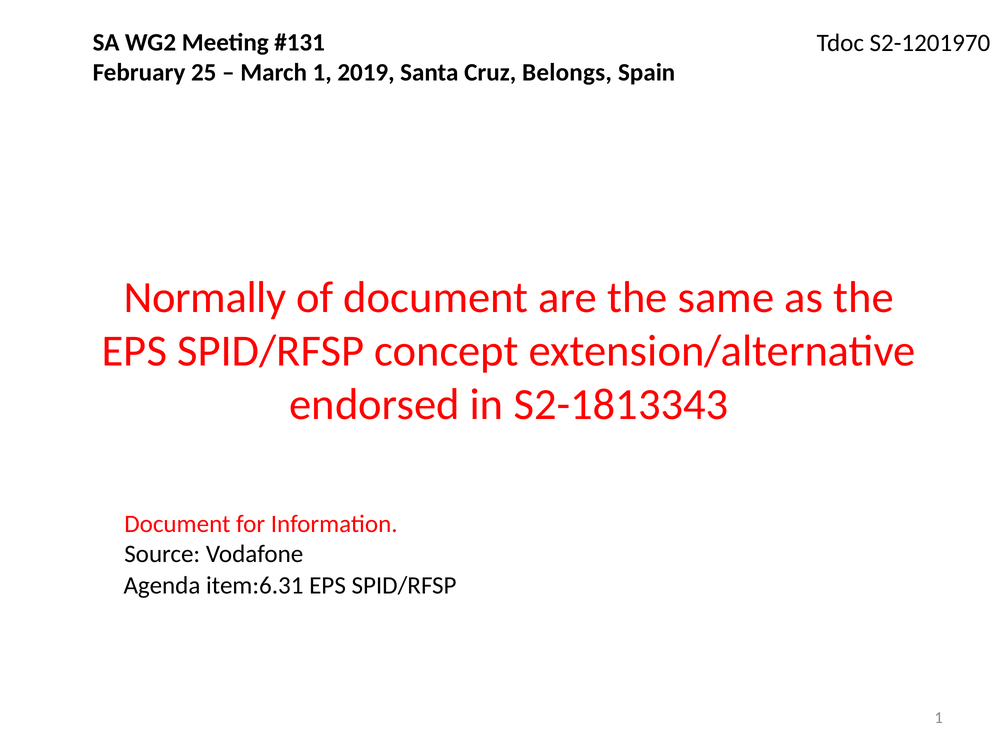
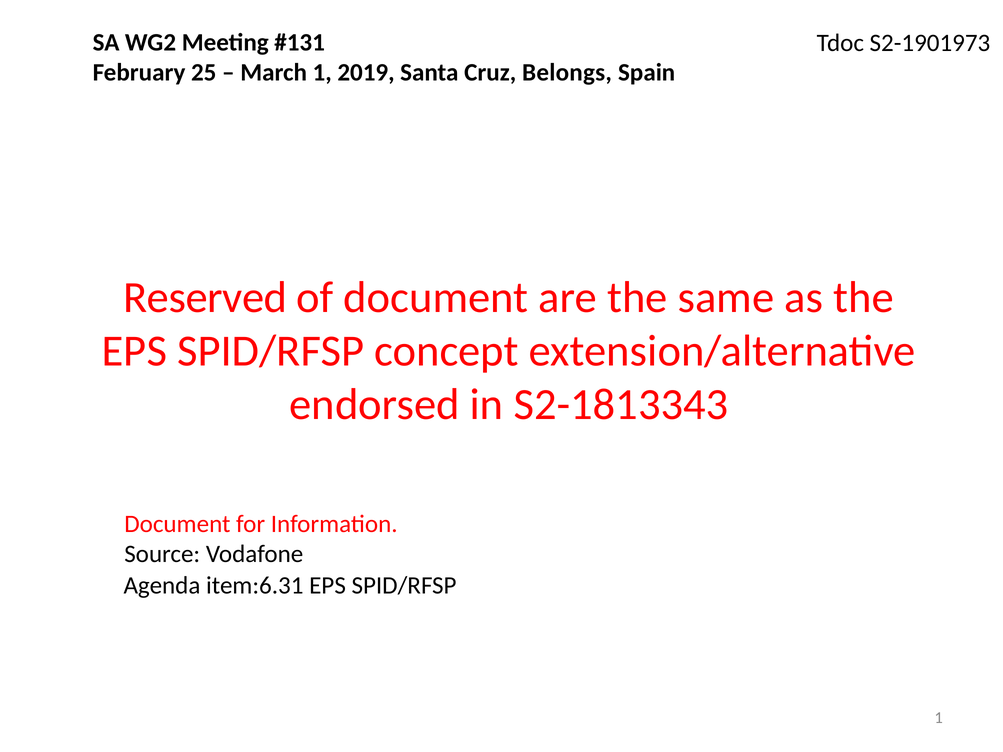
S2-1201970: S2-1201970 -> S2-1901973
Normally: Normally -> Reserved
